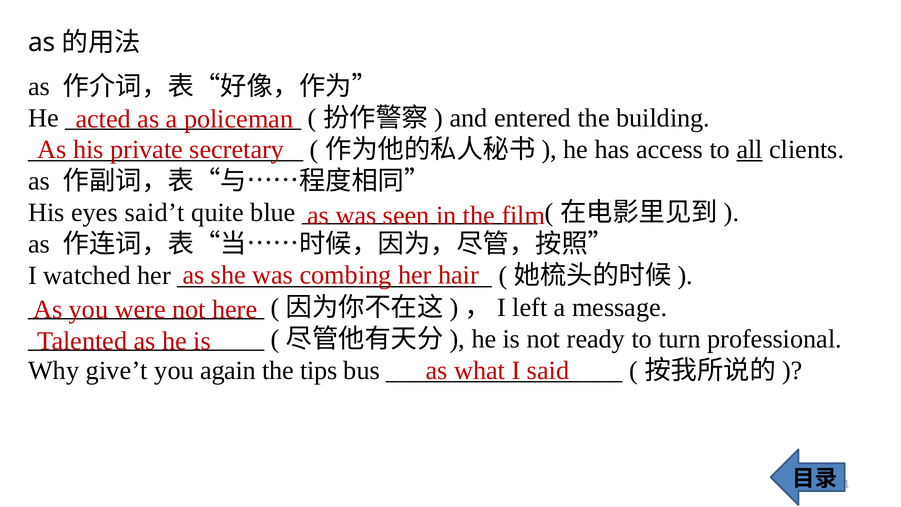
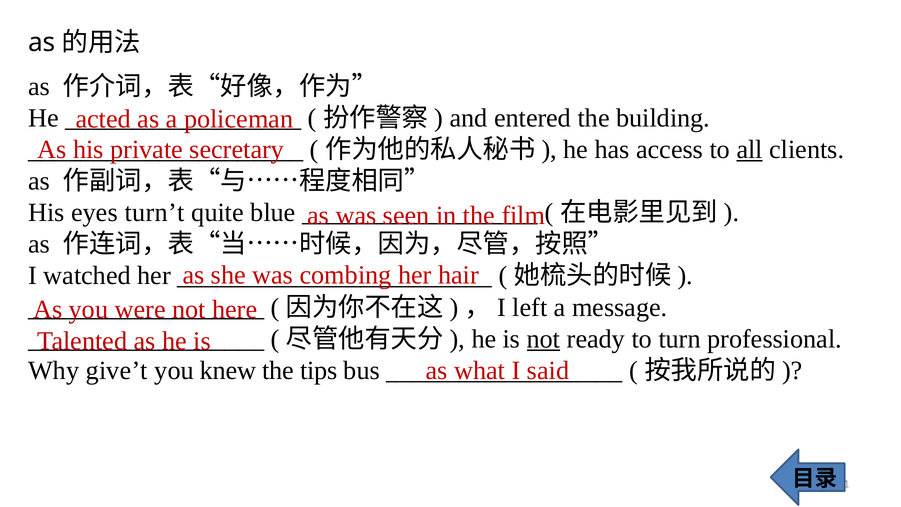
said’t: said’t -> turn’t
not at (544, 339) underline: none -> present
again: again -> knew
